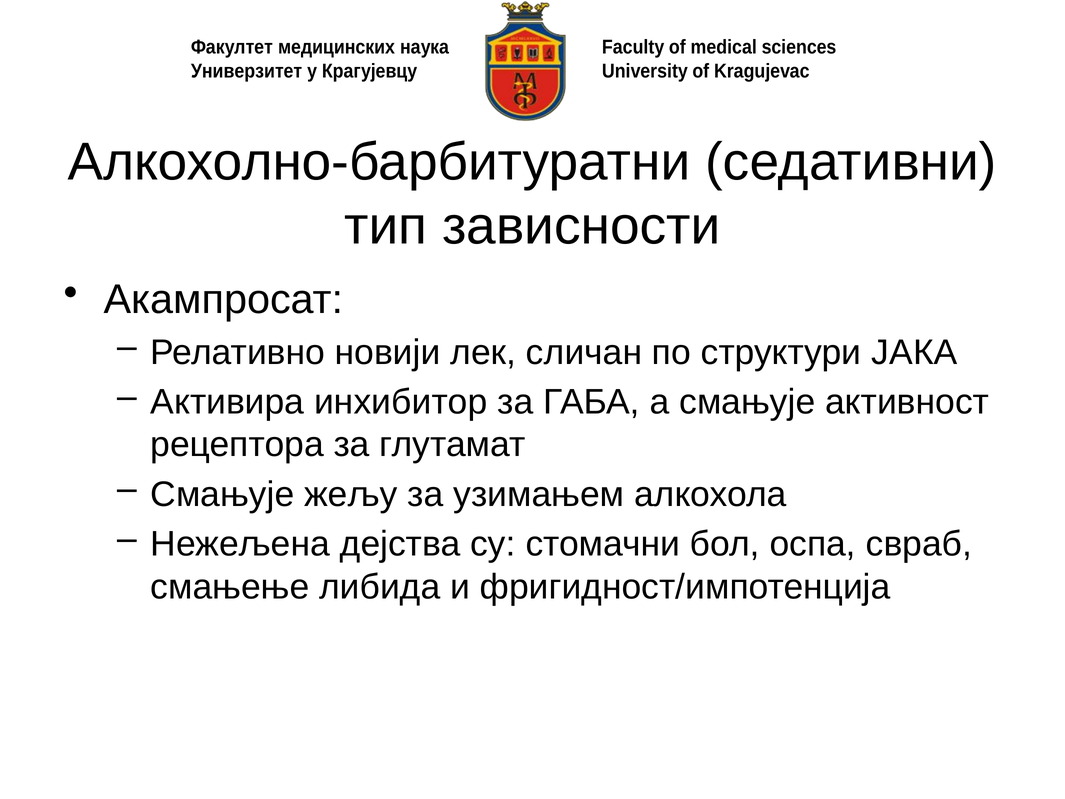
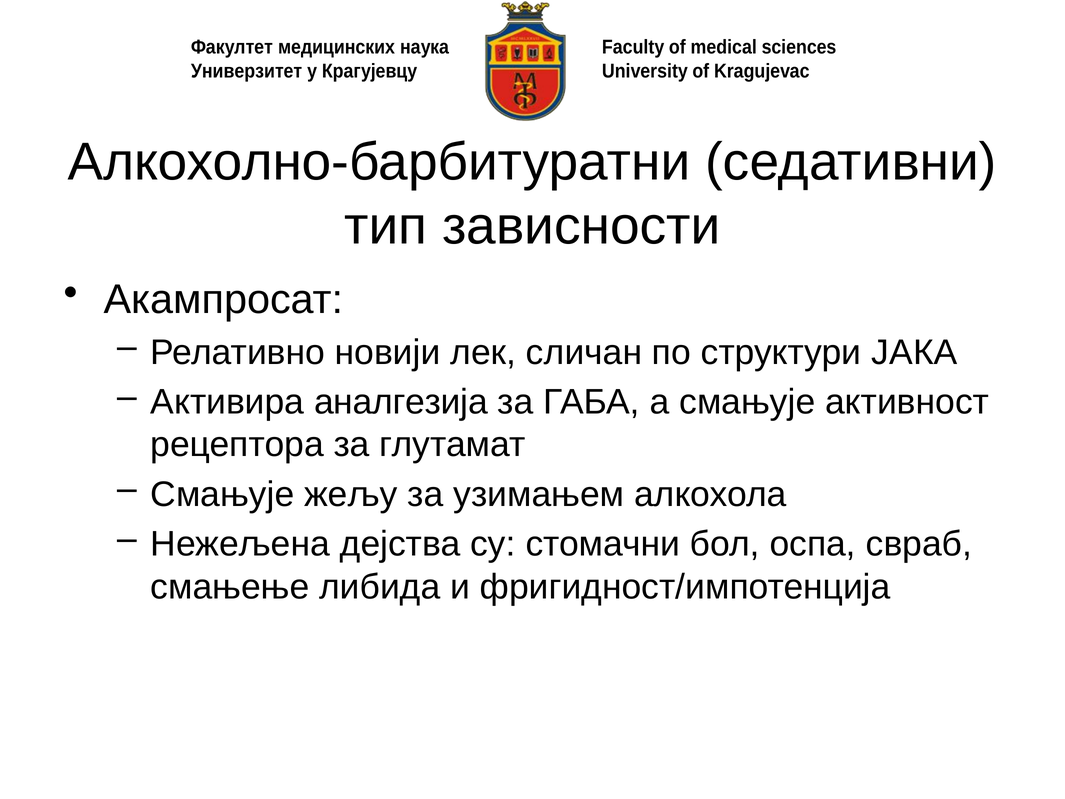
инхибитор: инхибитор -> аналгезија
